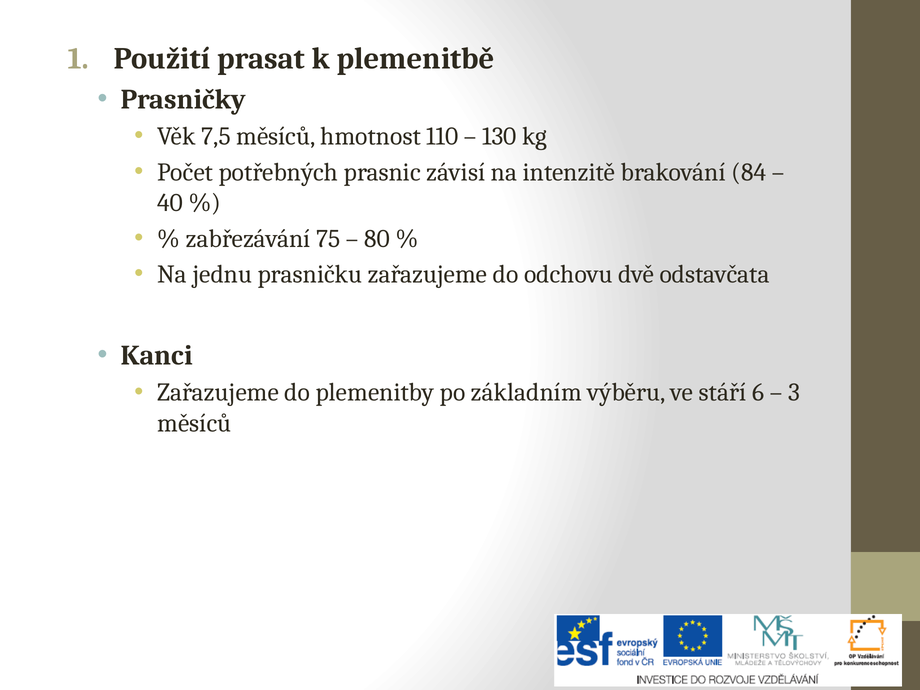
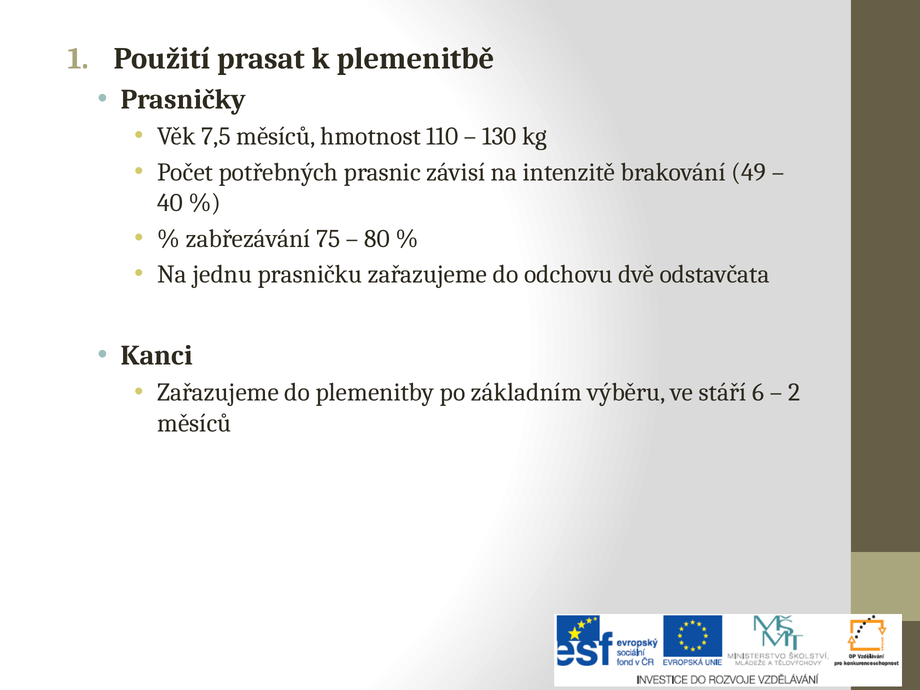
84: 84 -> 49
3: 3 -> 2
